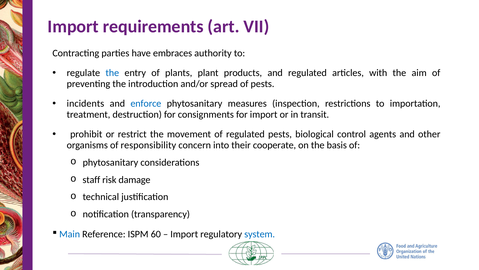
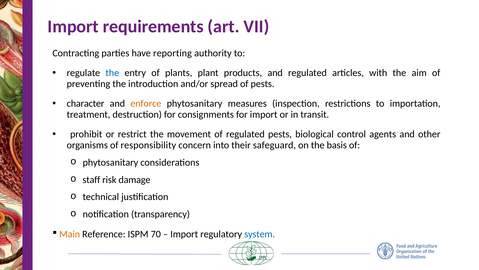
embraces: embraces -> reporting
incidents: incidents -> character
enforce colour: blue -> orange
cooperate: cooperate -> safeguard
Main colour: blue -> orange
60: 60 -> 70
